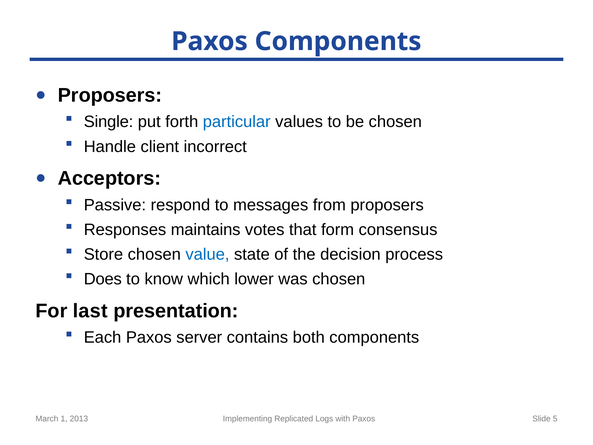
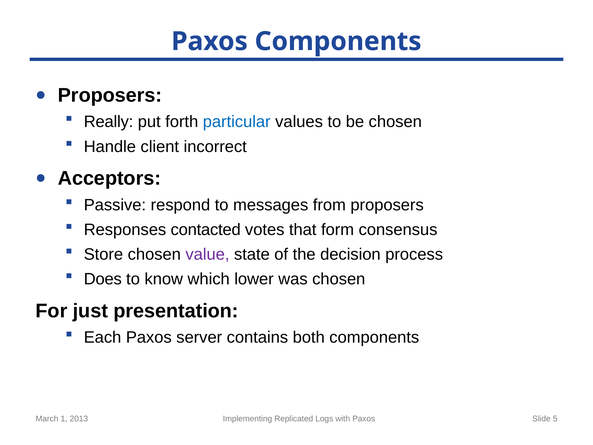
Single: Single -> Really
maintains: maintains -> contacted
value colour: blue -> purple
last: last -> just
